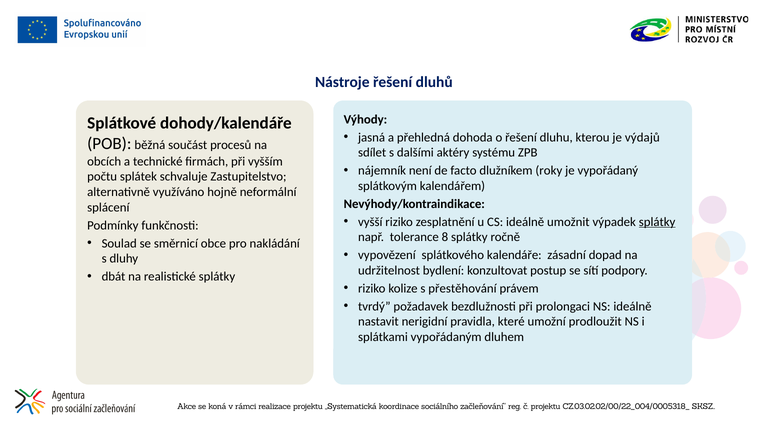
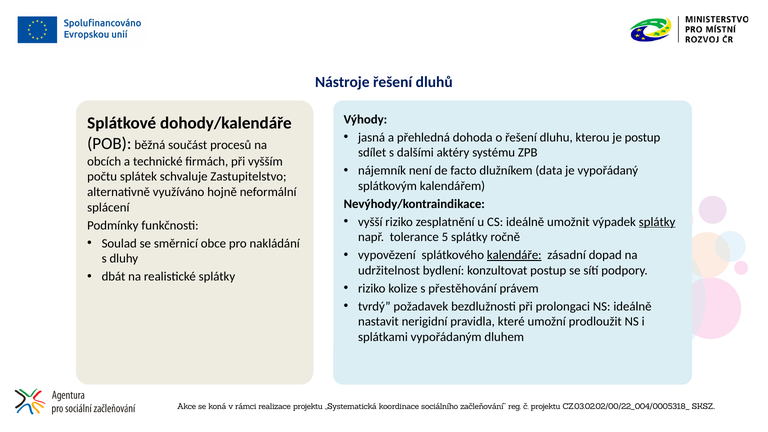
je výdajů: výdajů -> postup
roky: roky -> data
8: 8 -> 5
kalendáře underline: none -> present
